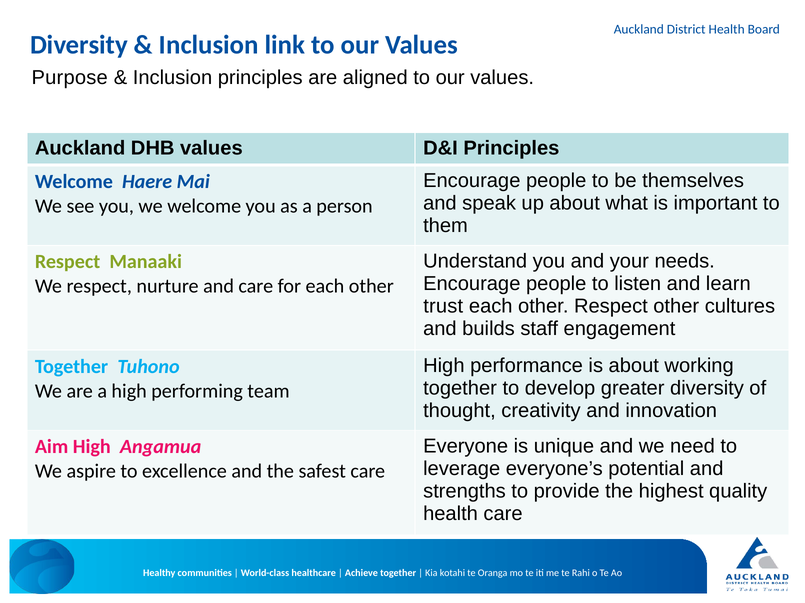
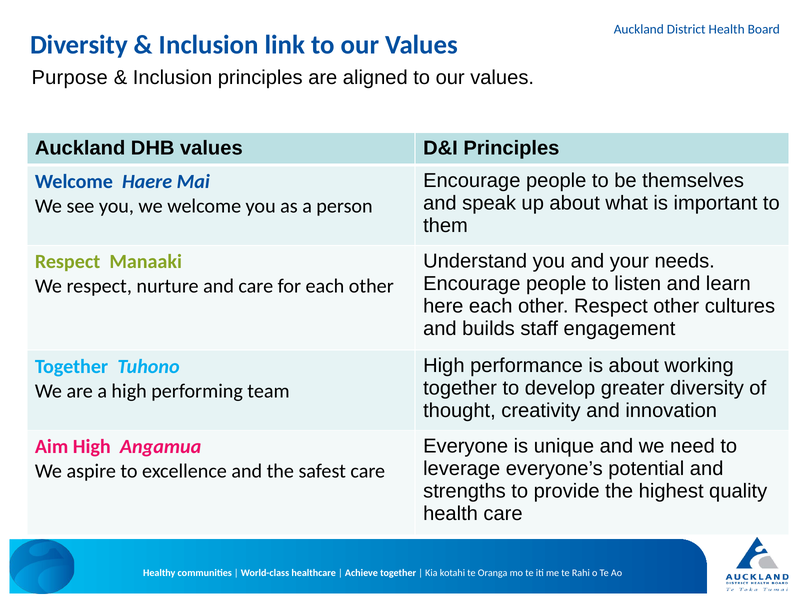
trust: trust -> here
